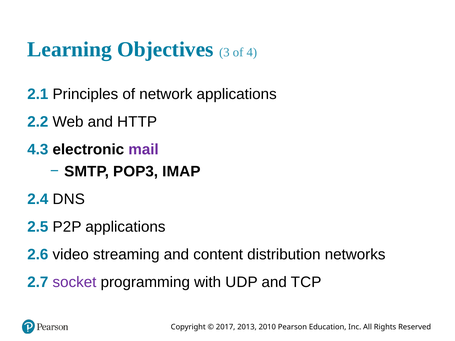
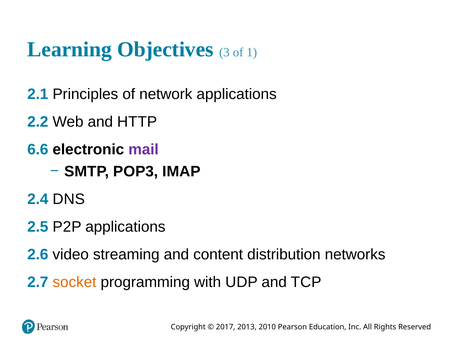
4: 4 -> 1
4.3: 4.3 -> 6.6
socket colour: purple -> orange
